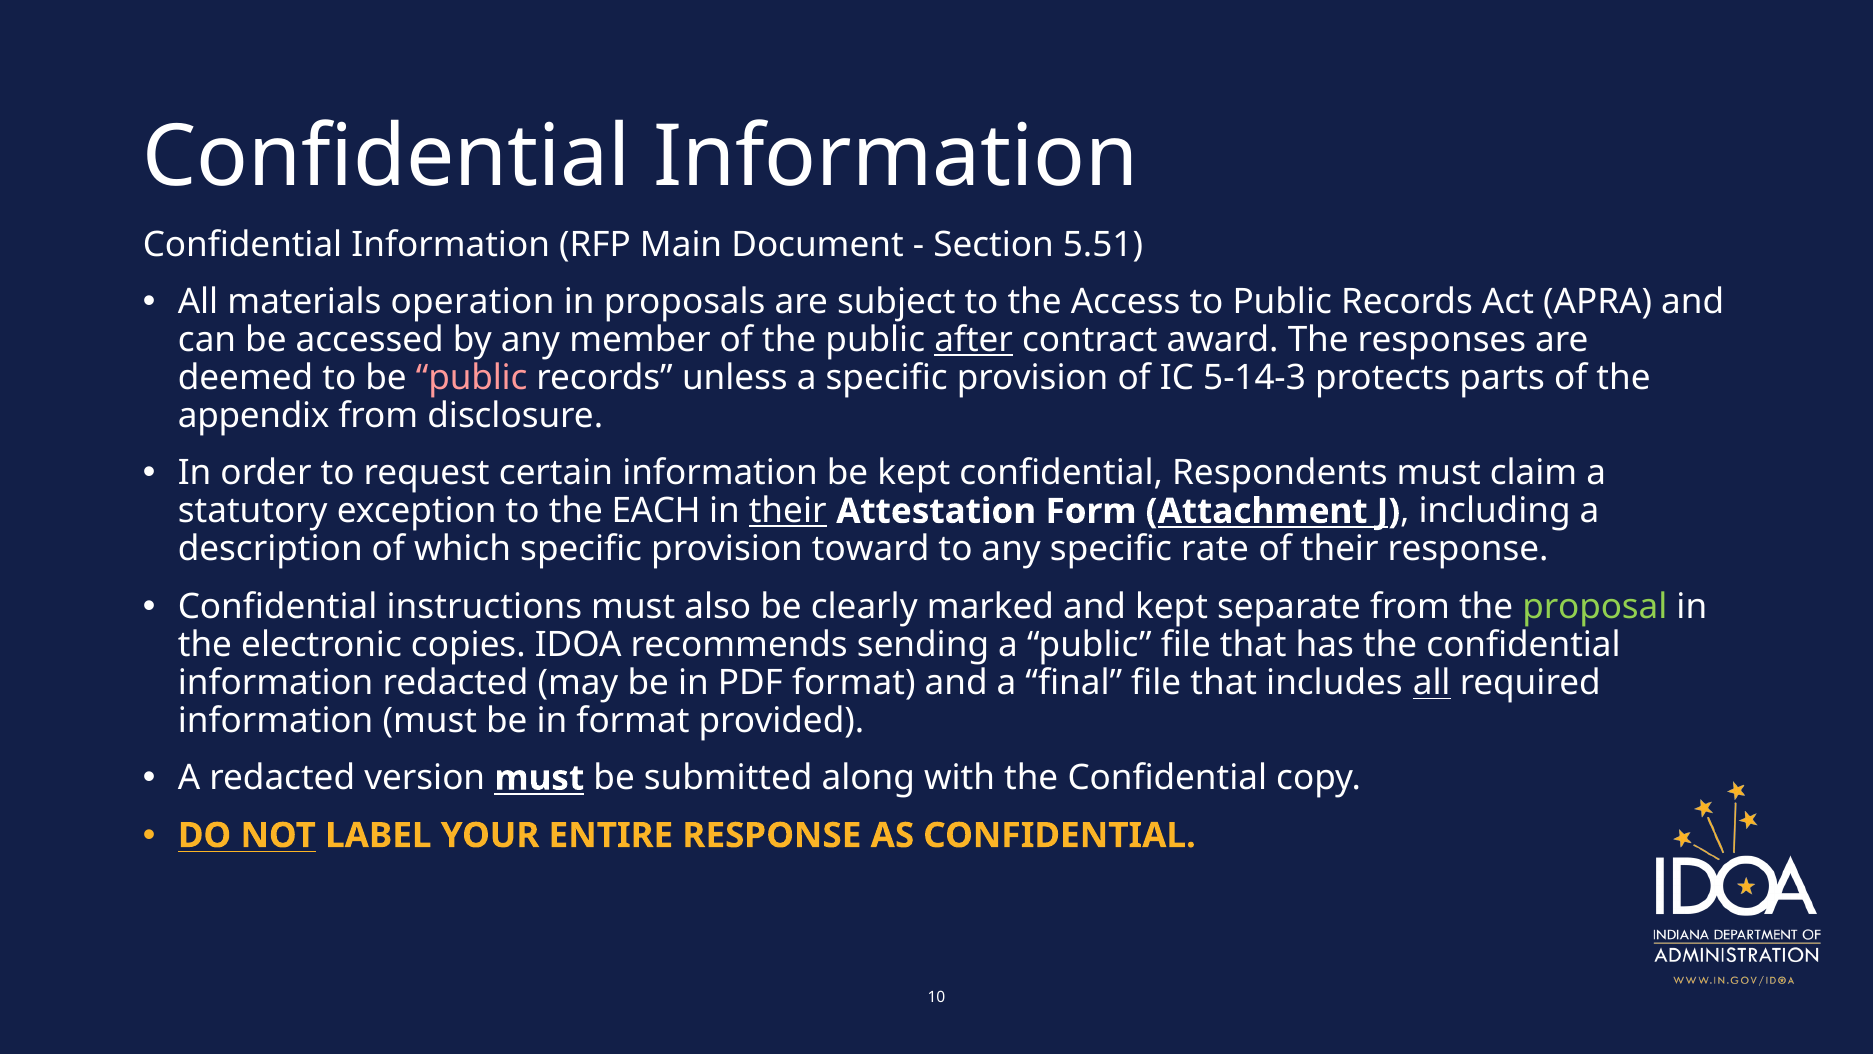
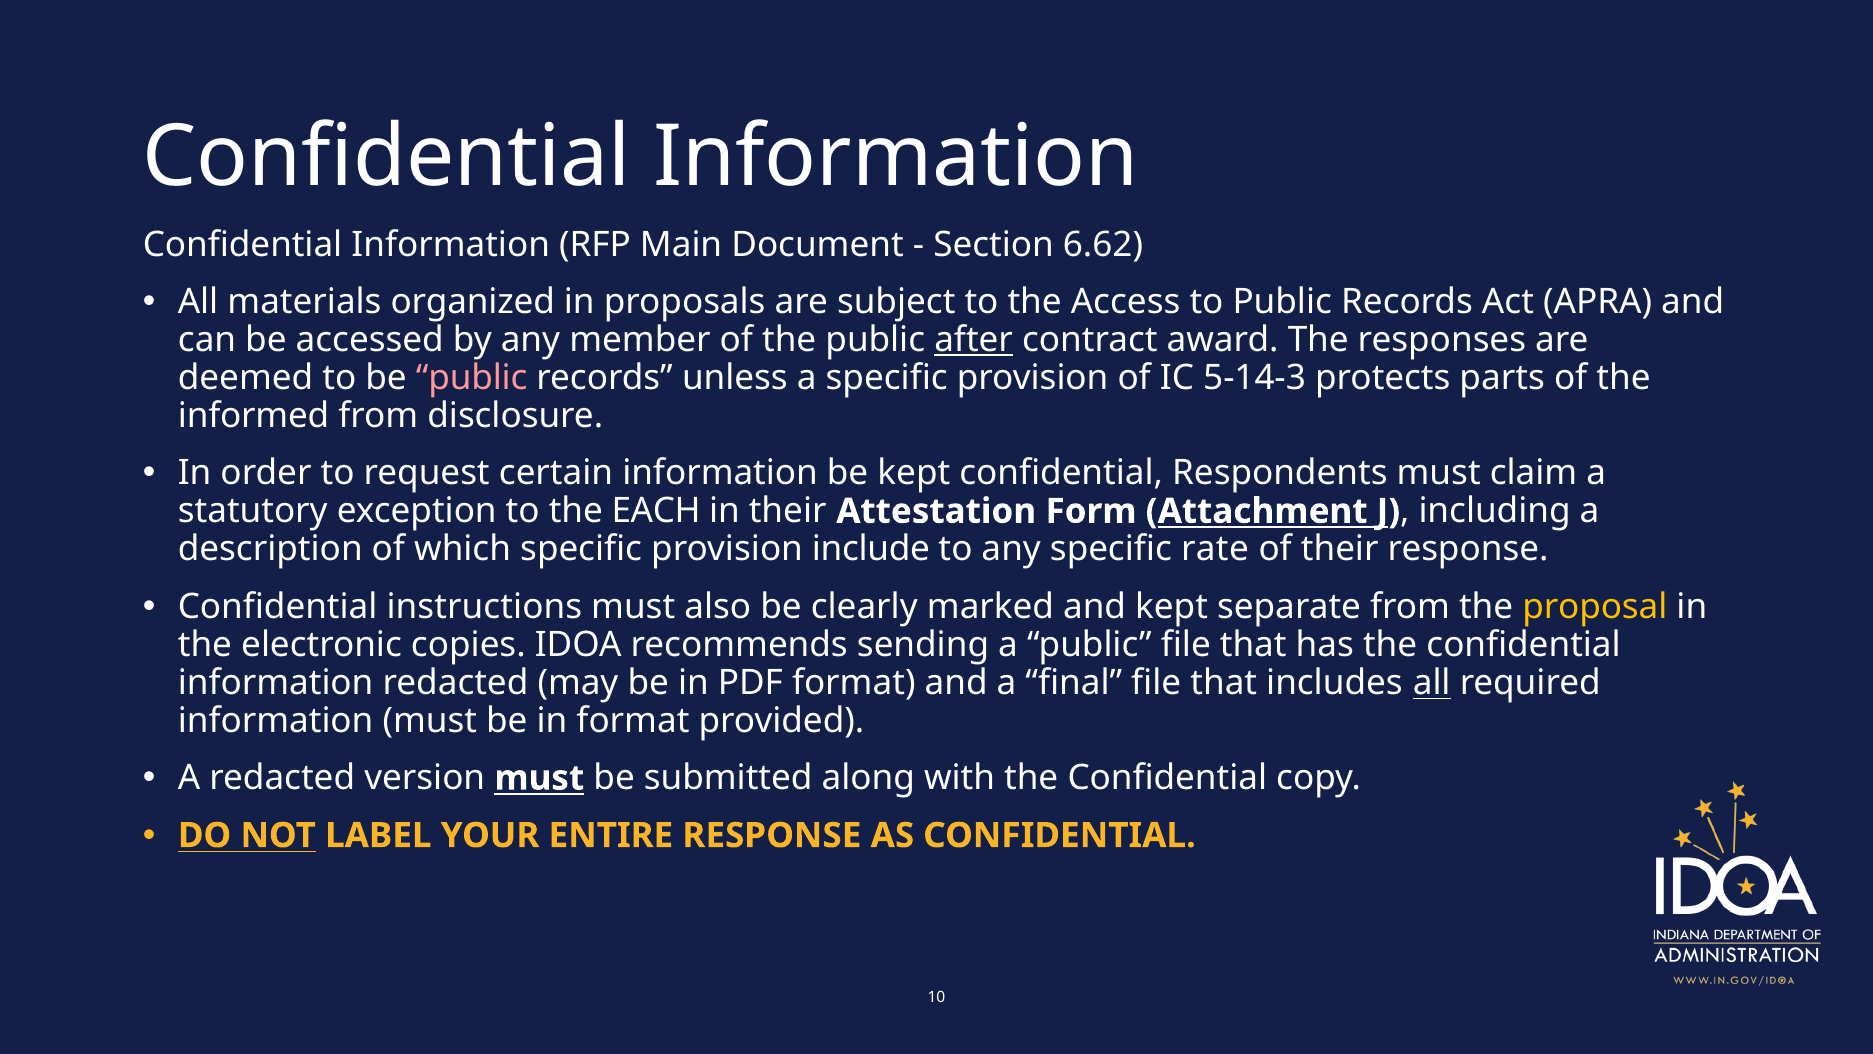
5.51: 5.51 -> 6.62
operation: operation -> organized
appendix: appendix -> informed
their at (788, 511) underline: present -> none
toward: toward -> include
proposal colour: light green -> yellow
